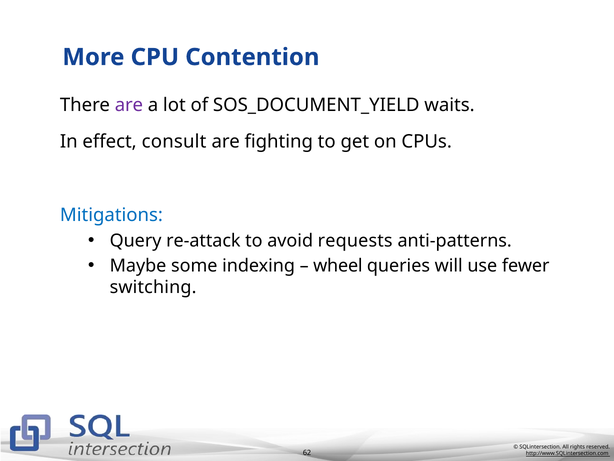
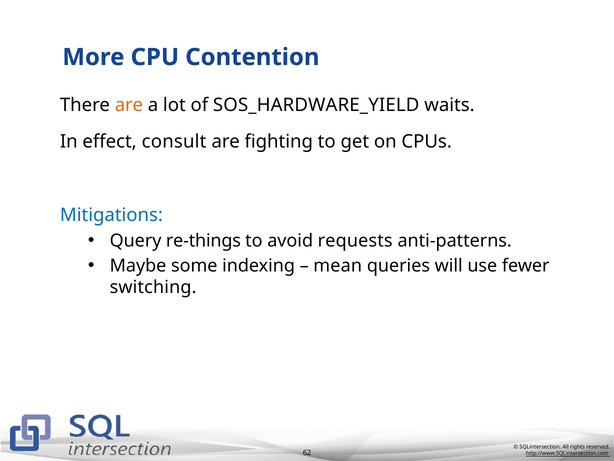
are at (129, 105) colour: purple -> orange
SOS_DOCUMENT_YIELD: SOS_DOCUMENT_YIELD -> SOS_HARDWARE_YIELD
re-attack: re-attack -> re-things
wheel: wheel -> mean
